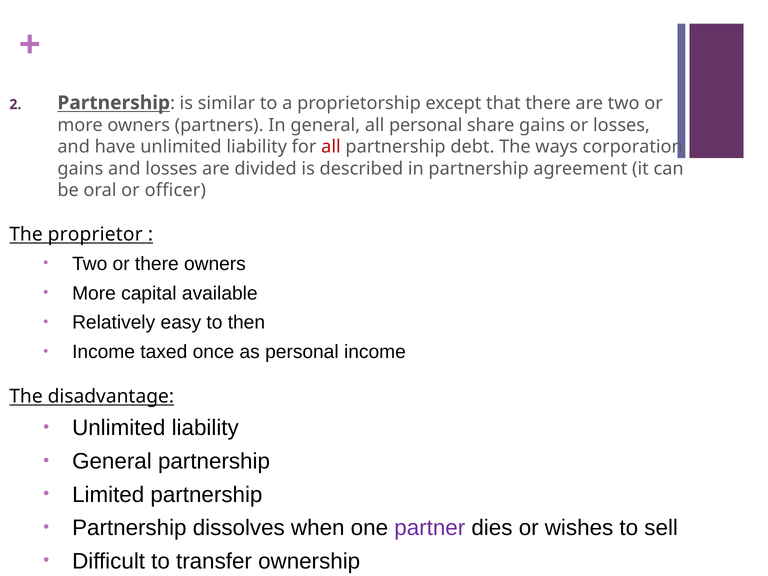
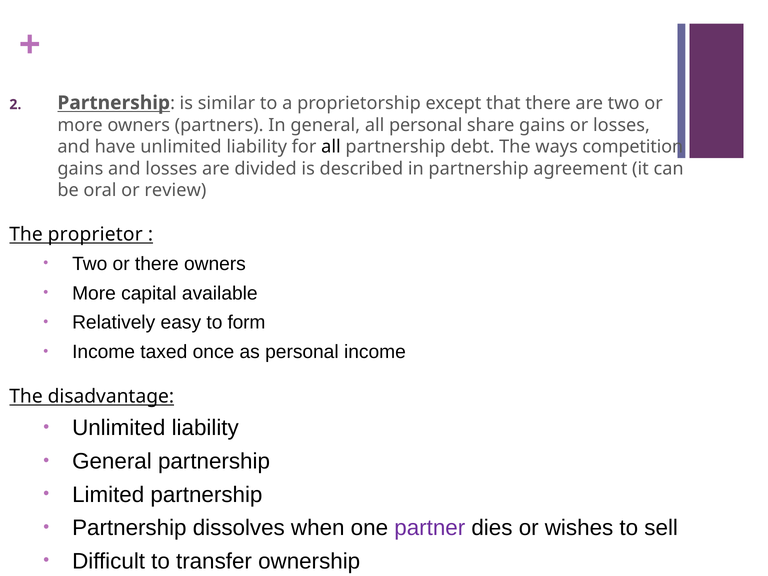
all at (331, 147) colour: red -> black
corporation: corporation -> competition
officer: officer -> review
then: then -> form
